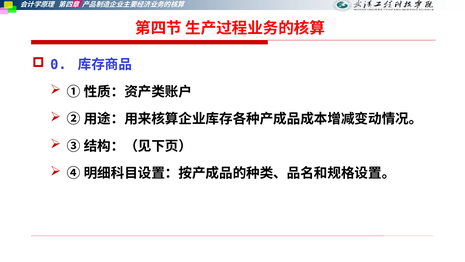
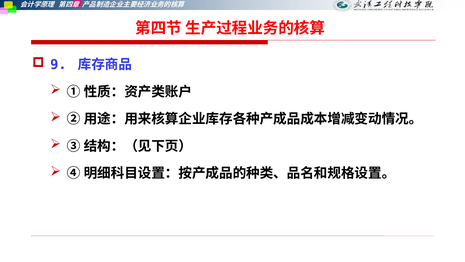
0: 0 -> 9
